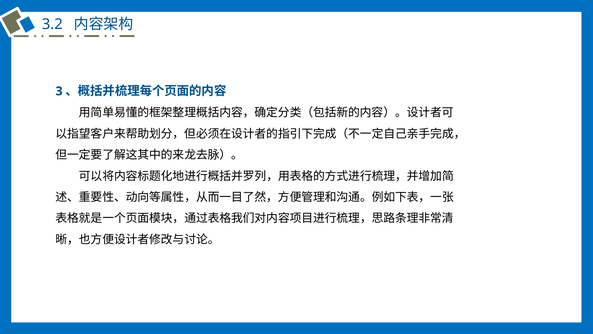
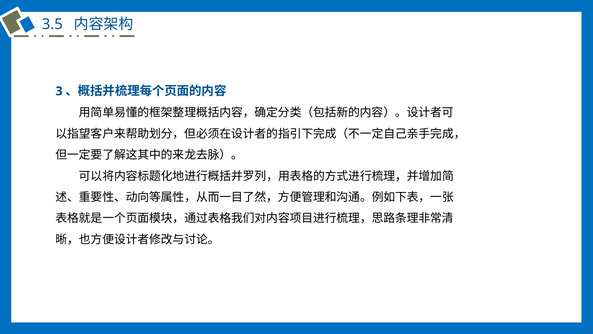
3.2: 3.2 -> 3.5
